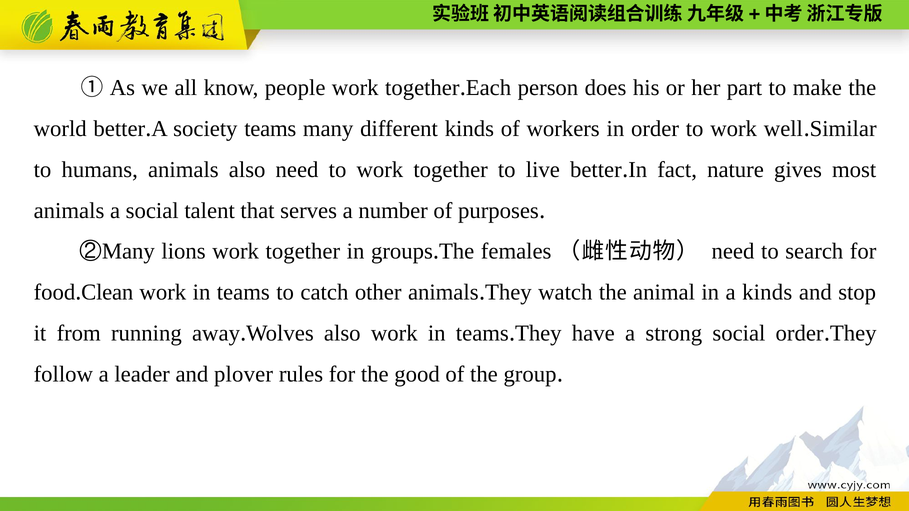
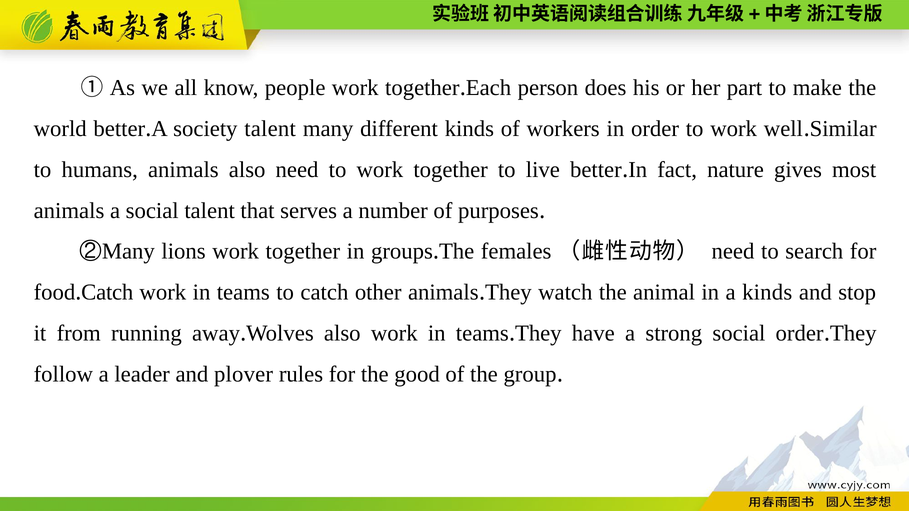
society teams: teams -> talent
Clean at (107, 292): Clean -> Catch
